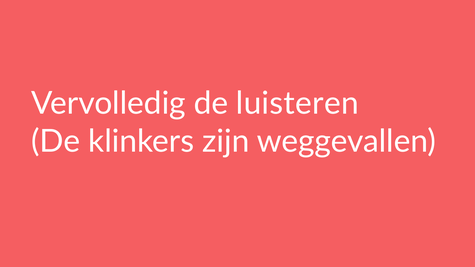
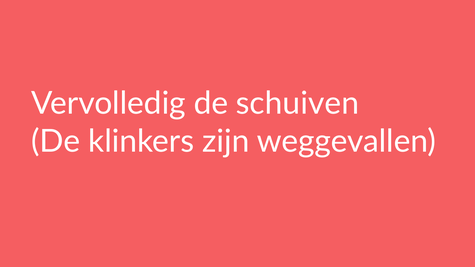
luisteren: luisteren -> schuiven
